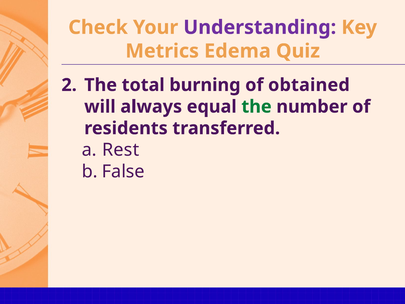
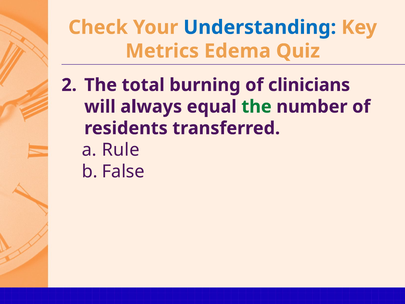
Understanding colour: purple -> blue
obtained: obtained -> clinicians
Rest: Rest -> Rule
